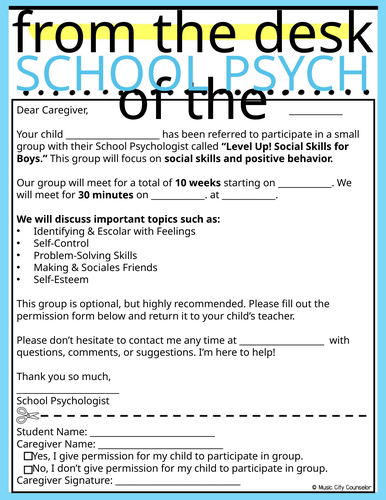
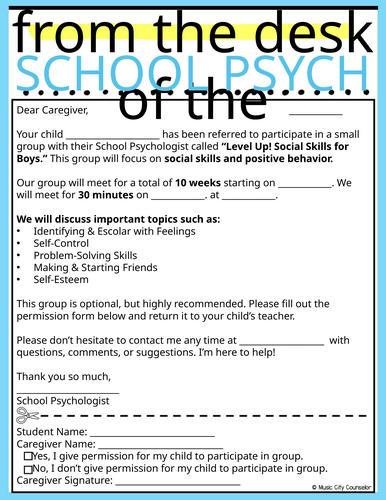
Sociales at (101, 268): Sociales -> Starting
